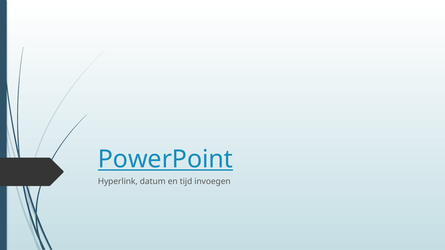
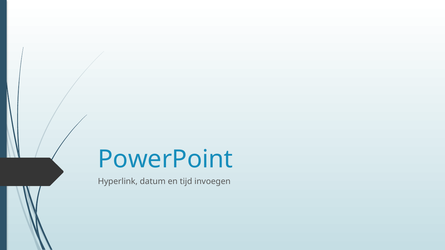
PowerPoint underline: present -> none
